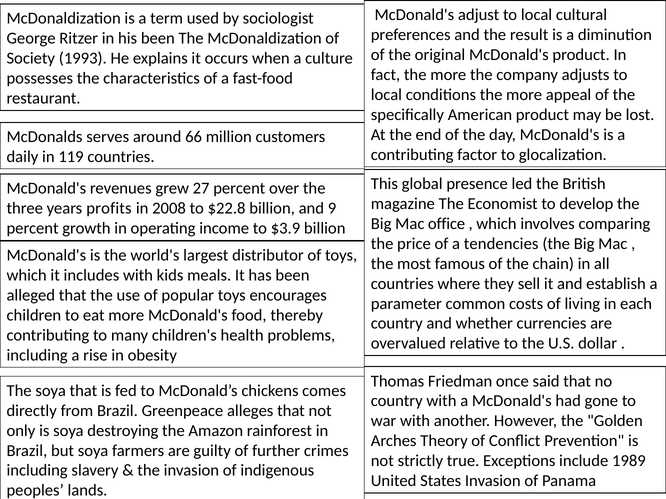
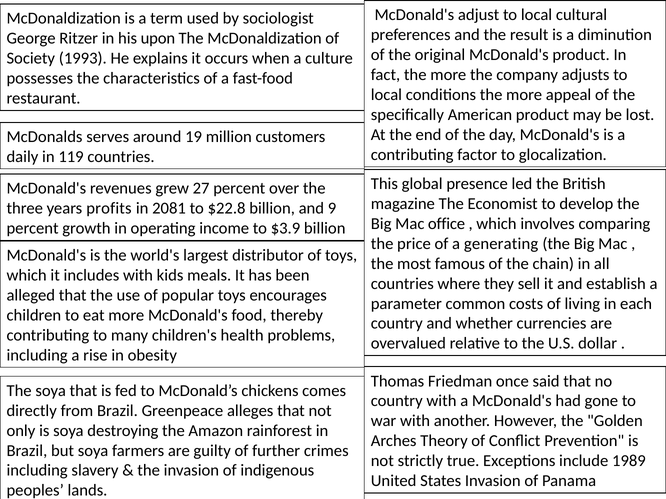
his been: been -> upon
66: 66 -> 19
2008: 2008 -> 2081
tendencies: tendencies -> generating
